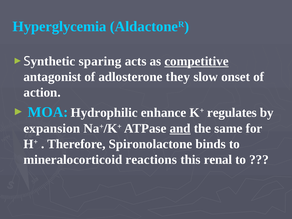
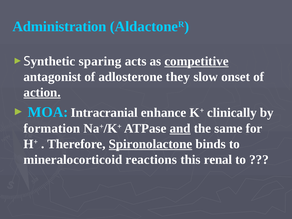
Hyperglycemia: Hyperglycemia -> Administration
action underline: none -> present
Hydrophilic: Hydrophilic -> Intracranial
regulates: regulates -> clinically
expansion: expansion -> formation
Spironolactone underline: none -> present
